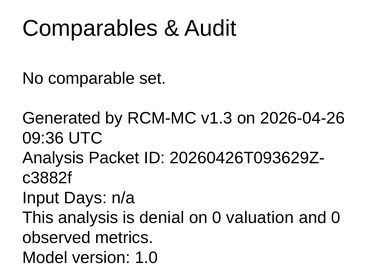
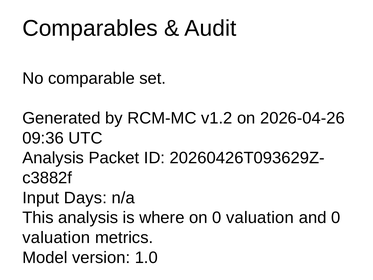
v1.3: v1.3 -> v1.2
denial: denial -> where
observed at (56, 237): observed -> valuation
